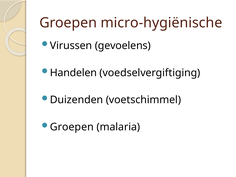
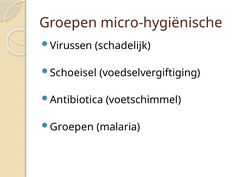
gevoelens: gevoelens -> schadelijk
Handelen: Handelen -> Schoeisel
Duizenden: Duizenden -> Antibiotica
